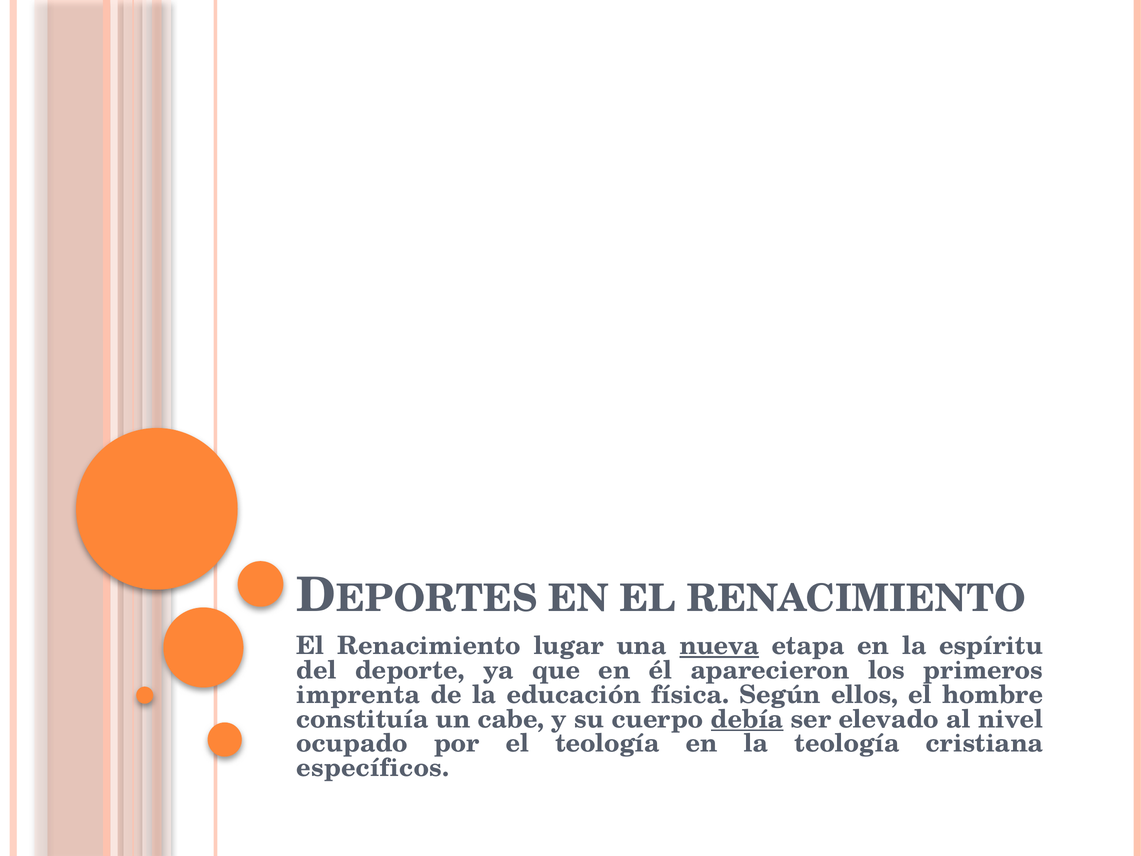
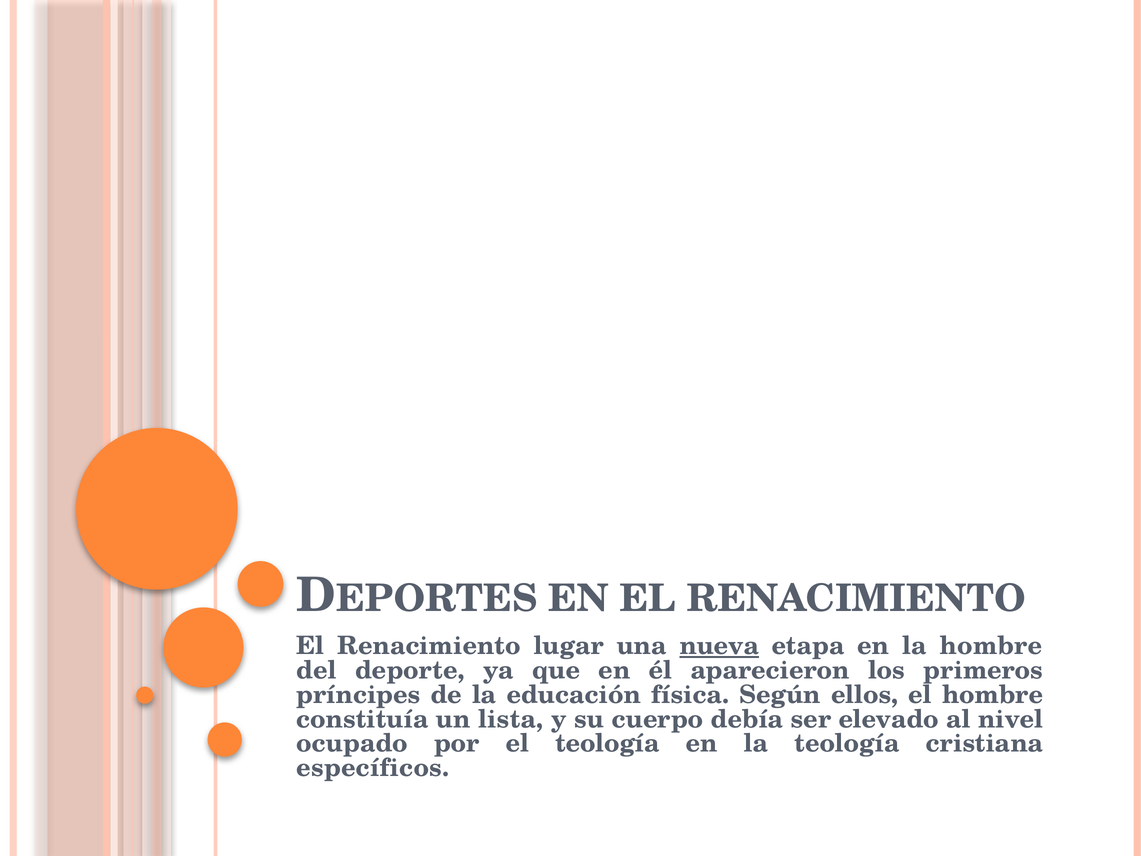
la espíritu: espíritu -> hombre
imprenta: imprenta -> príncipes
cabe: cabe -> lista
debía underline: present -> none
